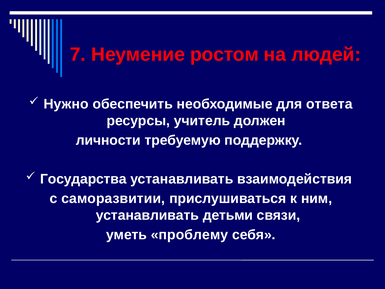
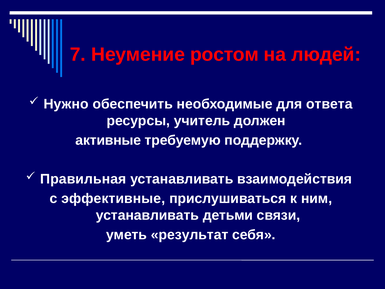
личности: личности -> активные
Государства: Государства -> Правильная
саморазвитии: саморазвитии -> эффективные
проблему: проблему -> результат
